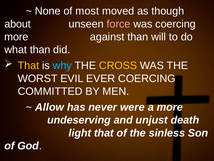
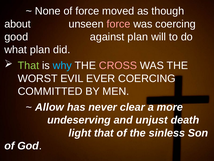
of most: most -> force
more at (16, 37): more -> good
against than: than -> plan
what than: than -> plan
That at (28, 65) colour: yellow -> light green
CROSS colour: yellow -> pink
were: were -> clear
